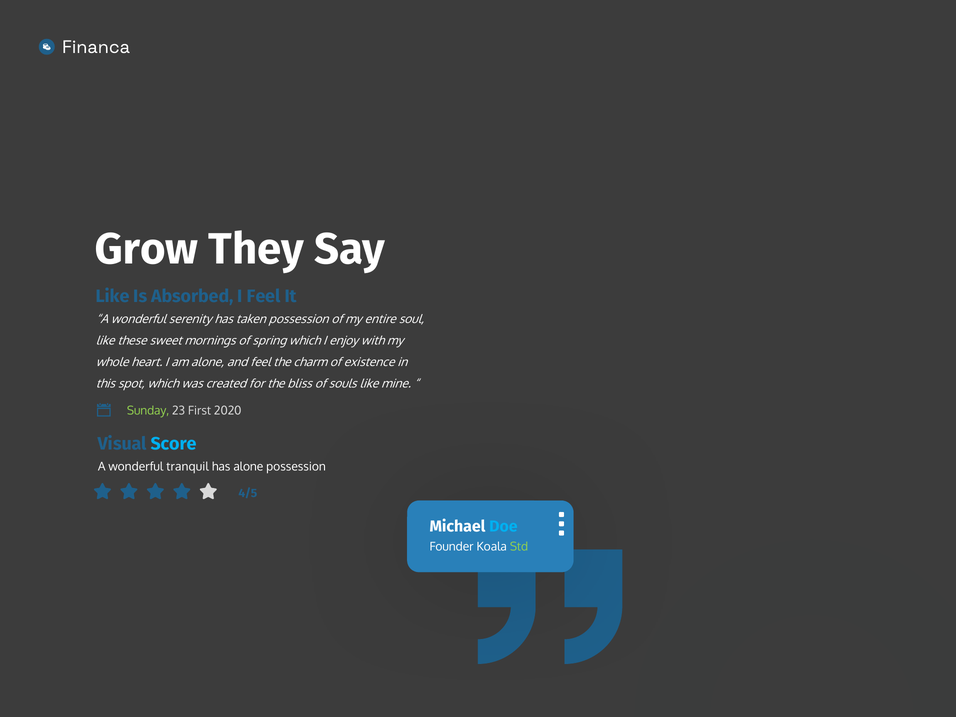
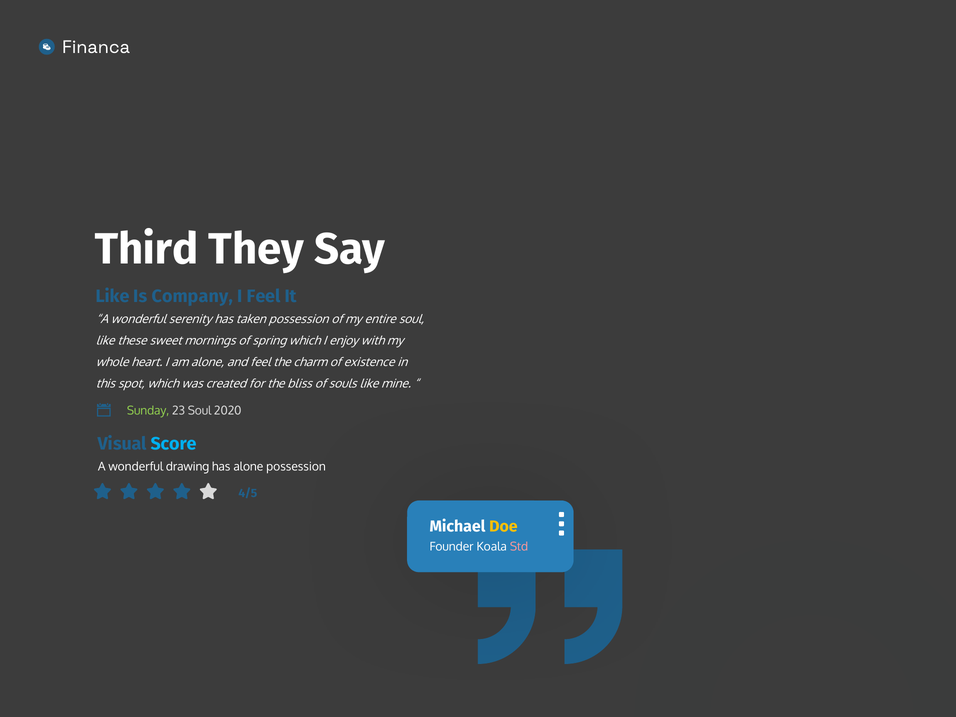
Grow: Grow -> Third
Absorbed: Absorbed -> Company
23 First: First -> Soul
tranquil: tranquil -> drawing
Doe colour: light blue -> yellow
Std colour: light green -> pink
